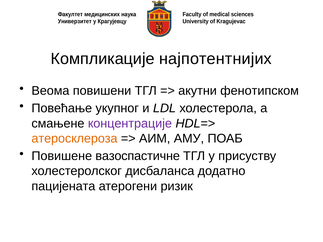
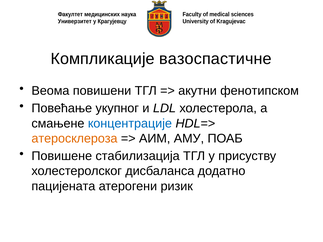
најпотентнијих: најпотентнијих -> вазоспастичне
концентрације colour: purple -> blue
вазоспастичне: вазоспастичне -> стабилизација
